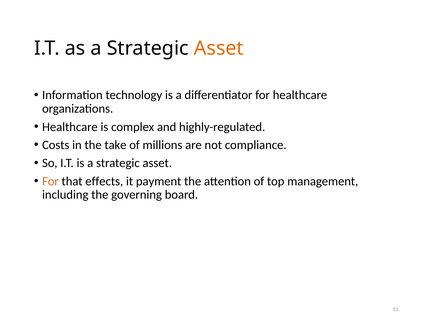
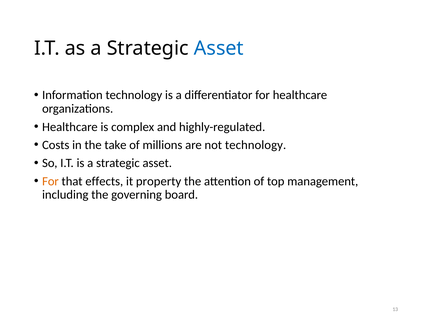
Asset at (219, 48) colour: orange -> blue
not compliance: compliance -> technology
payment: payment -> property
